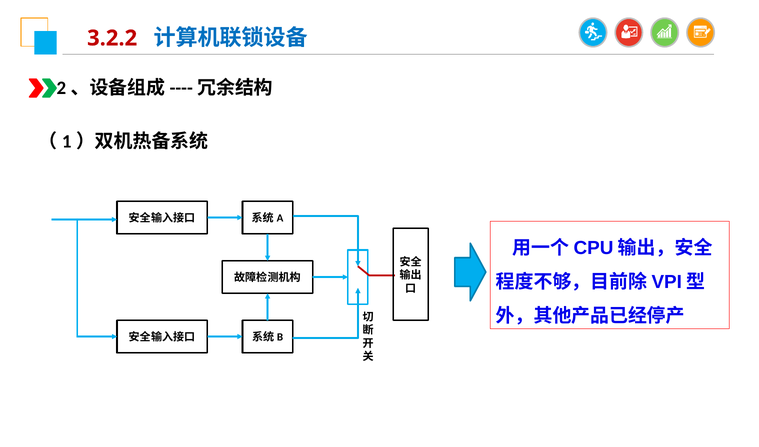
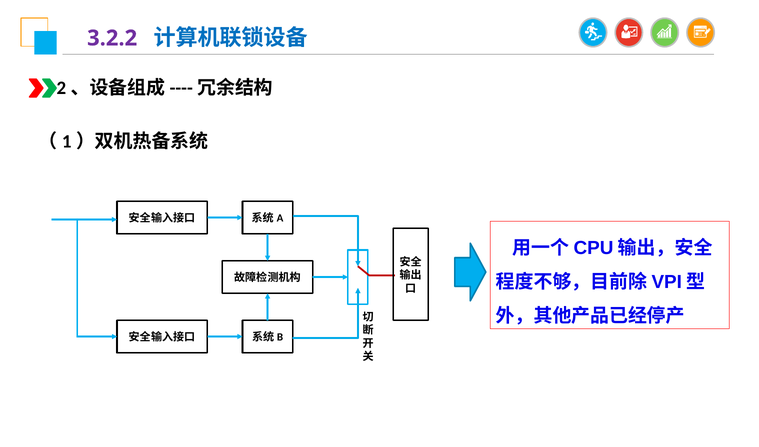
3.2.2 colour: red -> purple
